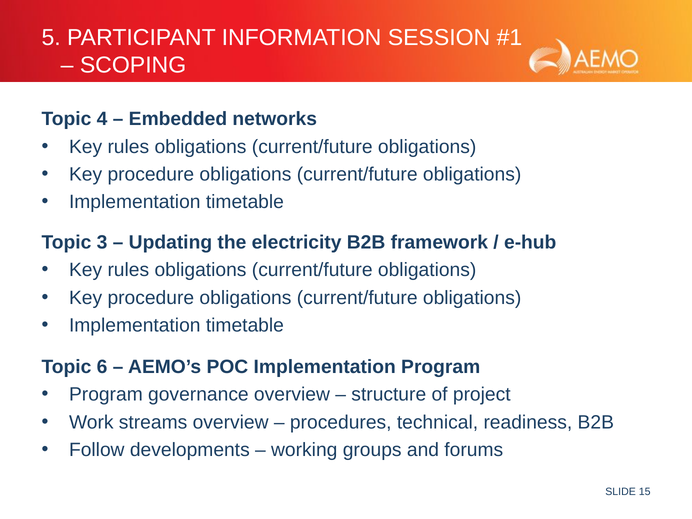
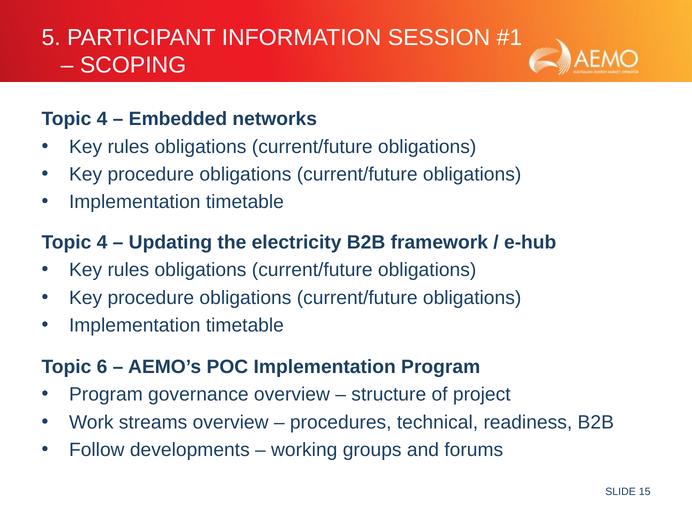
3 at (102, 242): 3 -> 4
